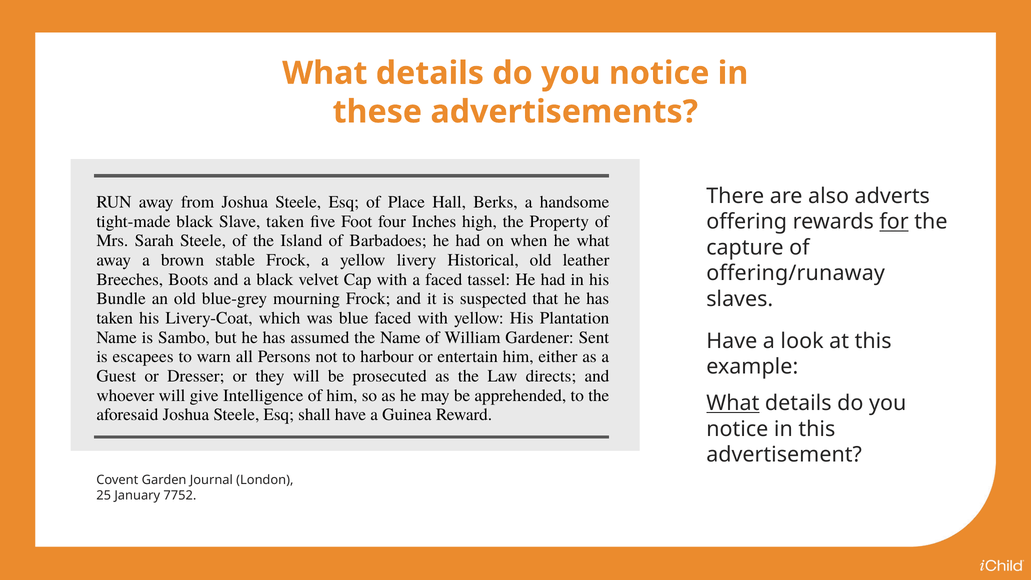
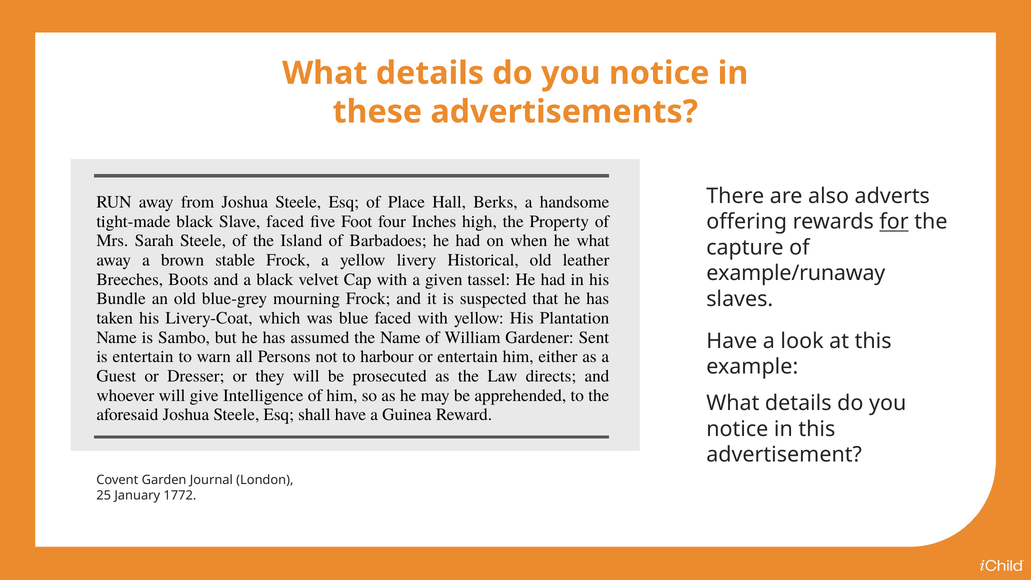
Slave taken: taken -> faced
offering/runaway: offering/runaway -> example/runaway
a faced: faced -> given
is escapees: escapees -> entertain
What at (733, 403) underline: present -> none
7752: 7752 -> 1772
